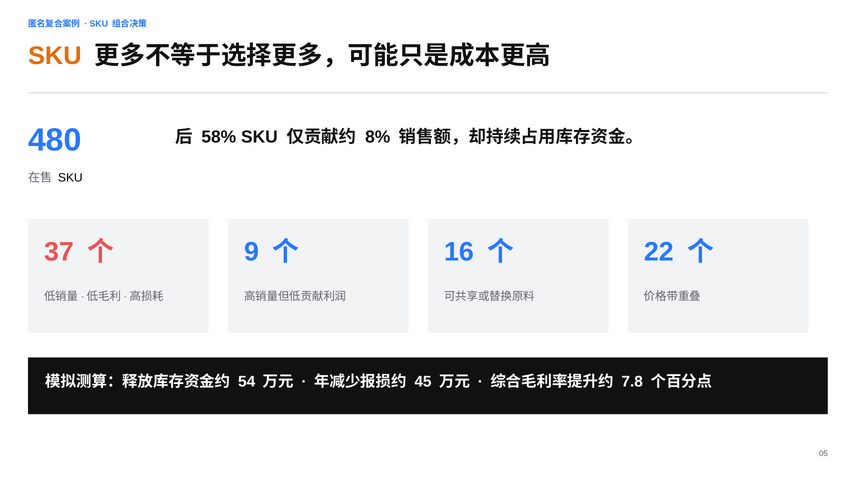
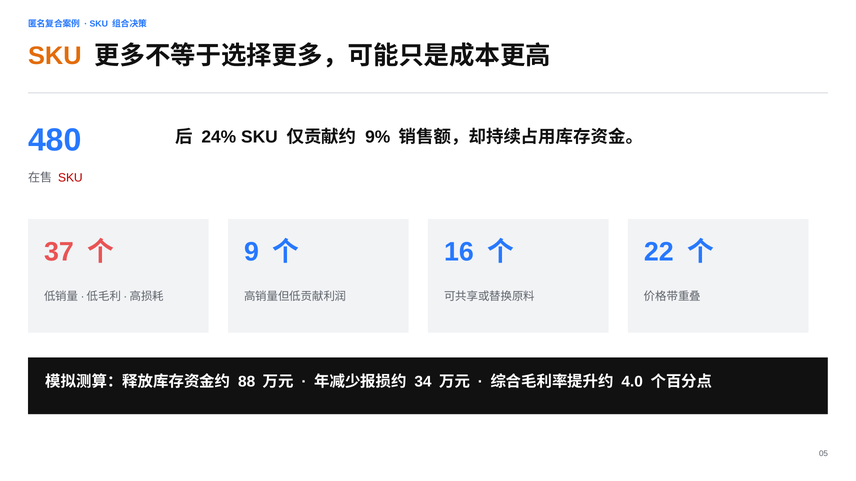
58%: 58% -> 24%
8%: 8% -> 9%
SKU at (70, 178) colour: black -> red
54: 54 -> 88
45: 45 -> 34
7.8: 7.8 -> 4.0
